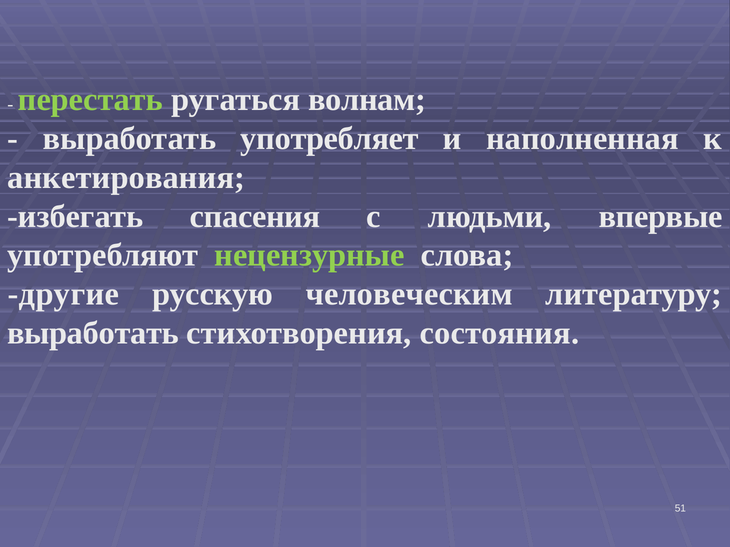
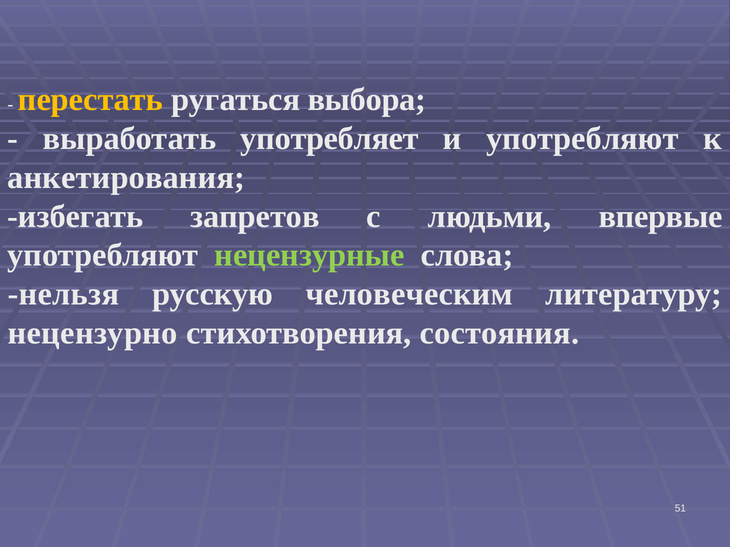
перестать colour: light green -> yellow
волнам: волнам -> выбора
и наполненная: наполненная -> употребляют
спасения: спасения -> запретов
другие: другие -> нельзя
выработать at (93, 333): выработать -> нецензурно
